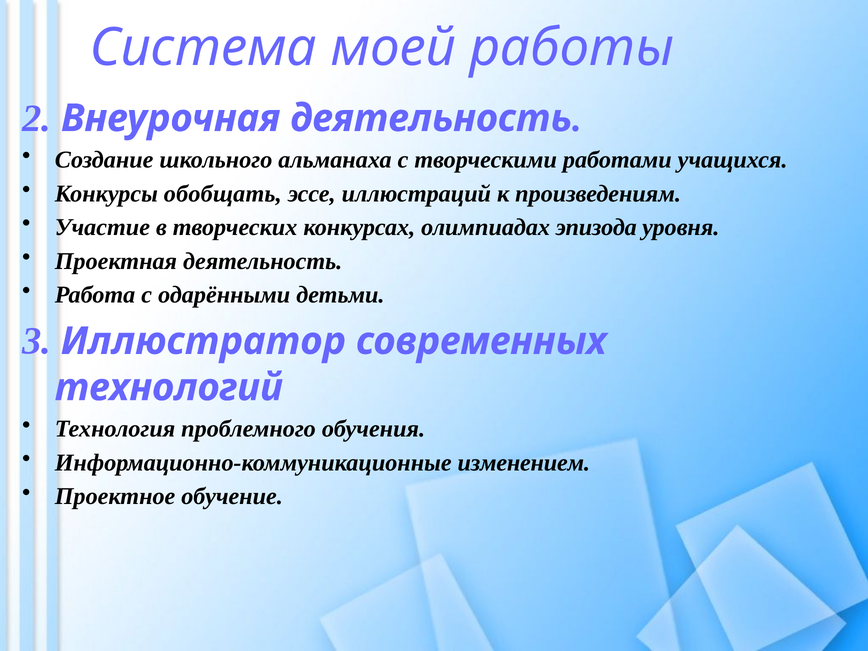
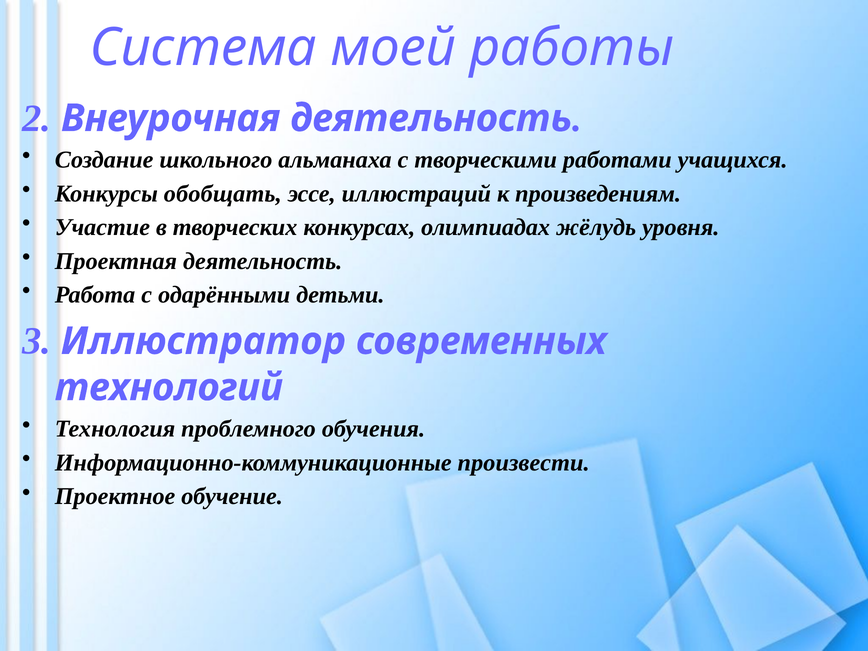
эпизода: эпизода -> жёлудь
изменением: изменением -> произвести
